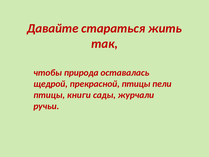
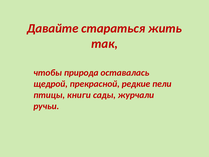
прекрасной птицы: птицы -> редкие
